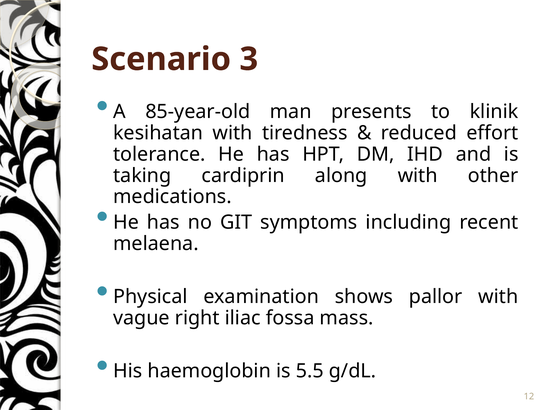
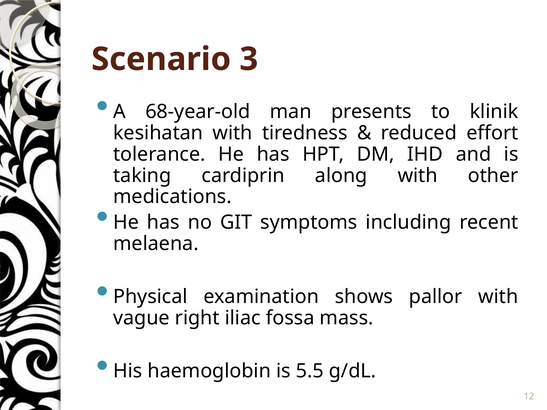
85-year-old: 85-year-old -> 68-year-old
